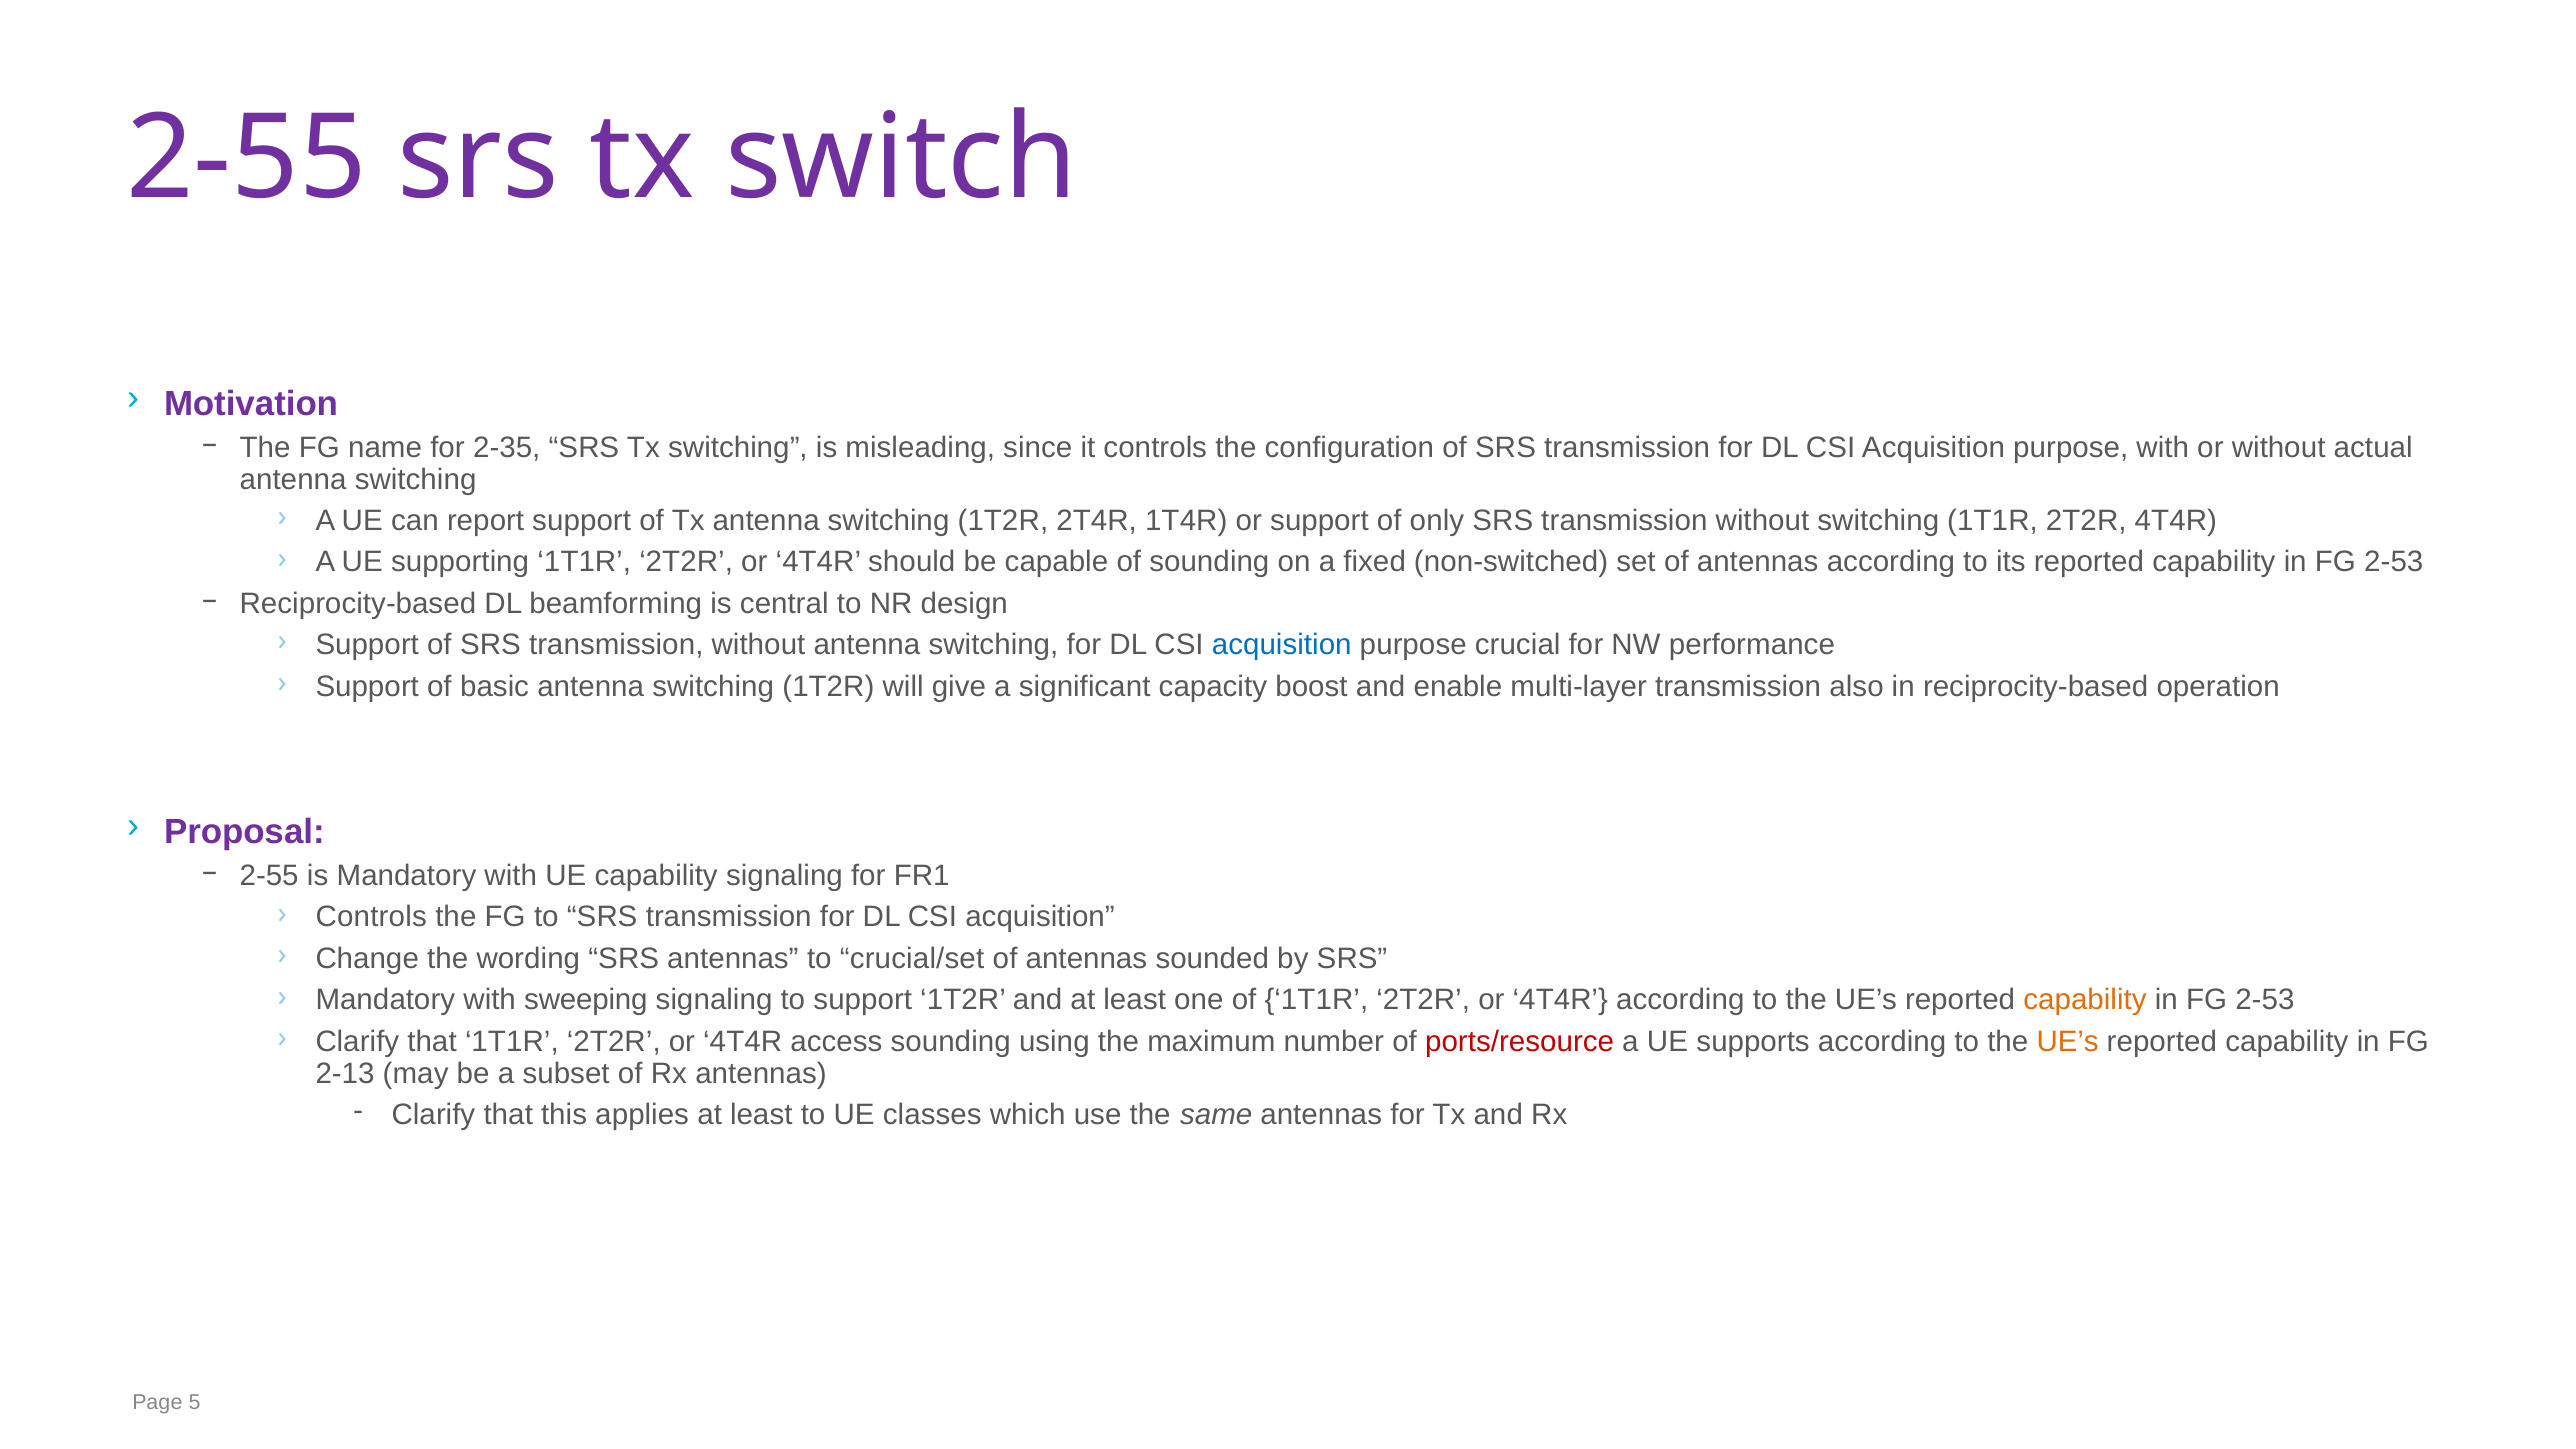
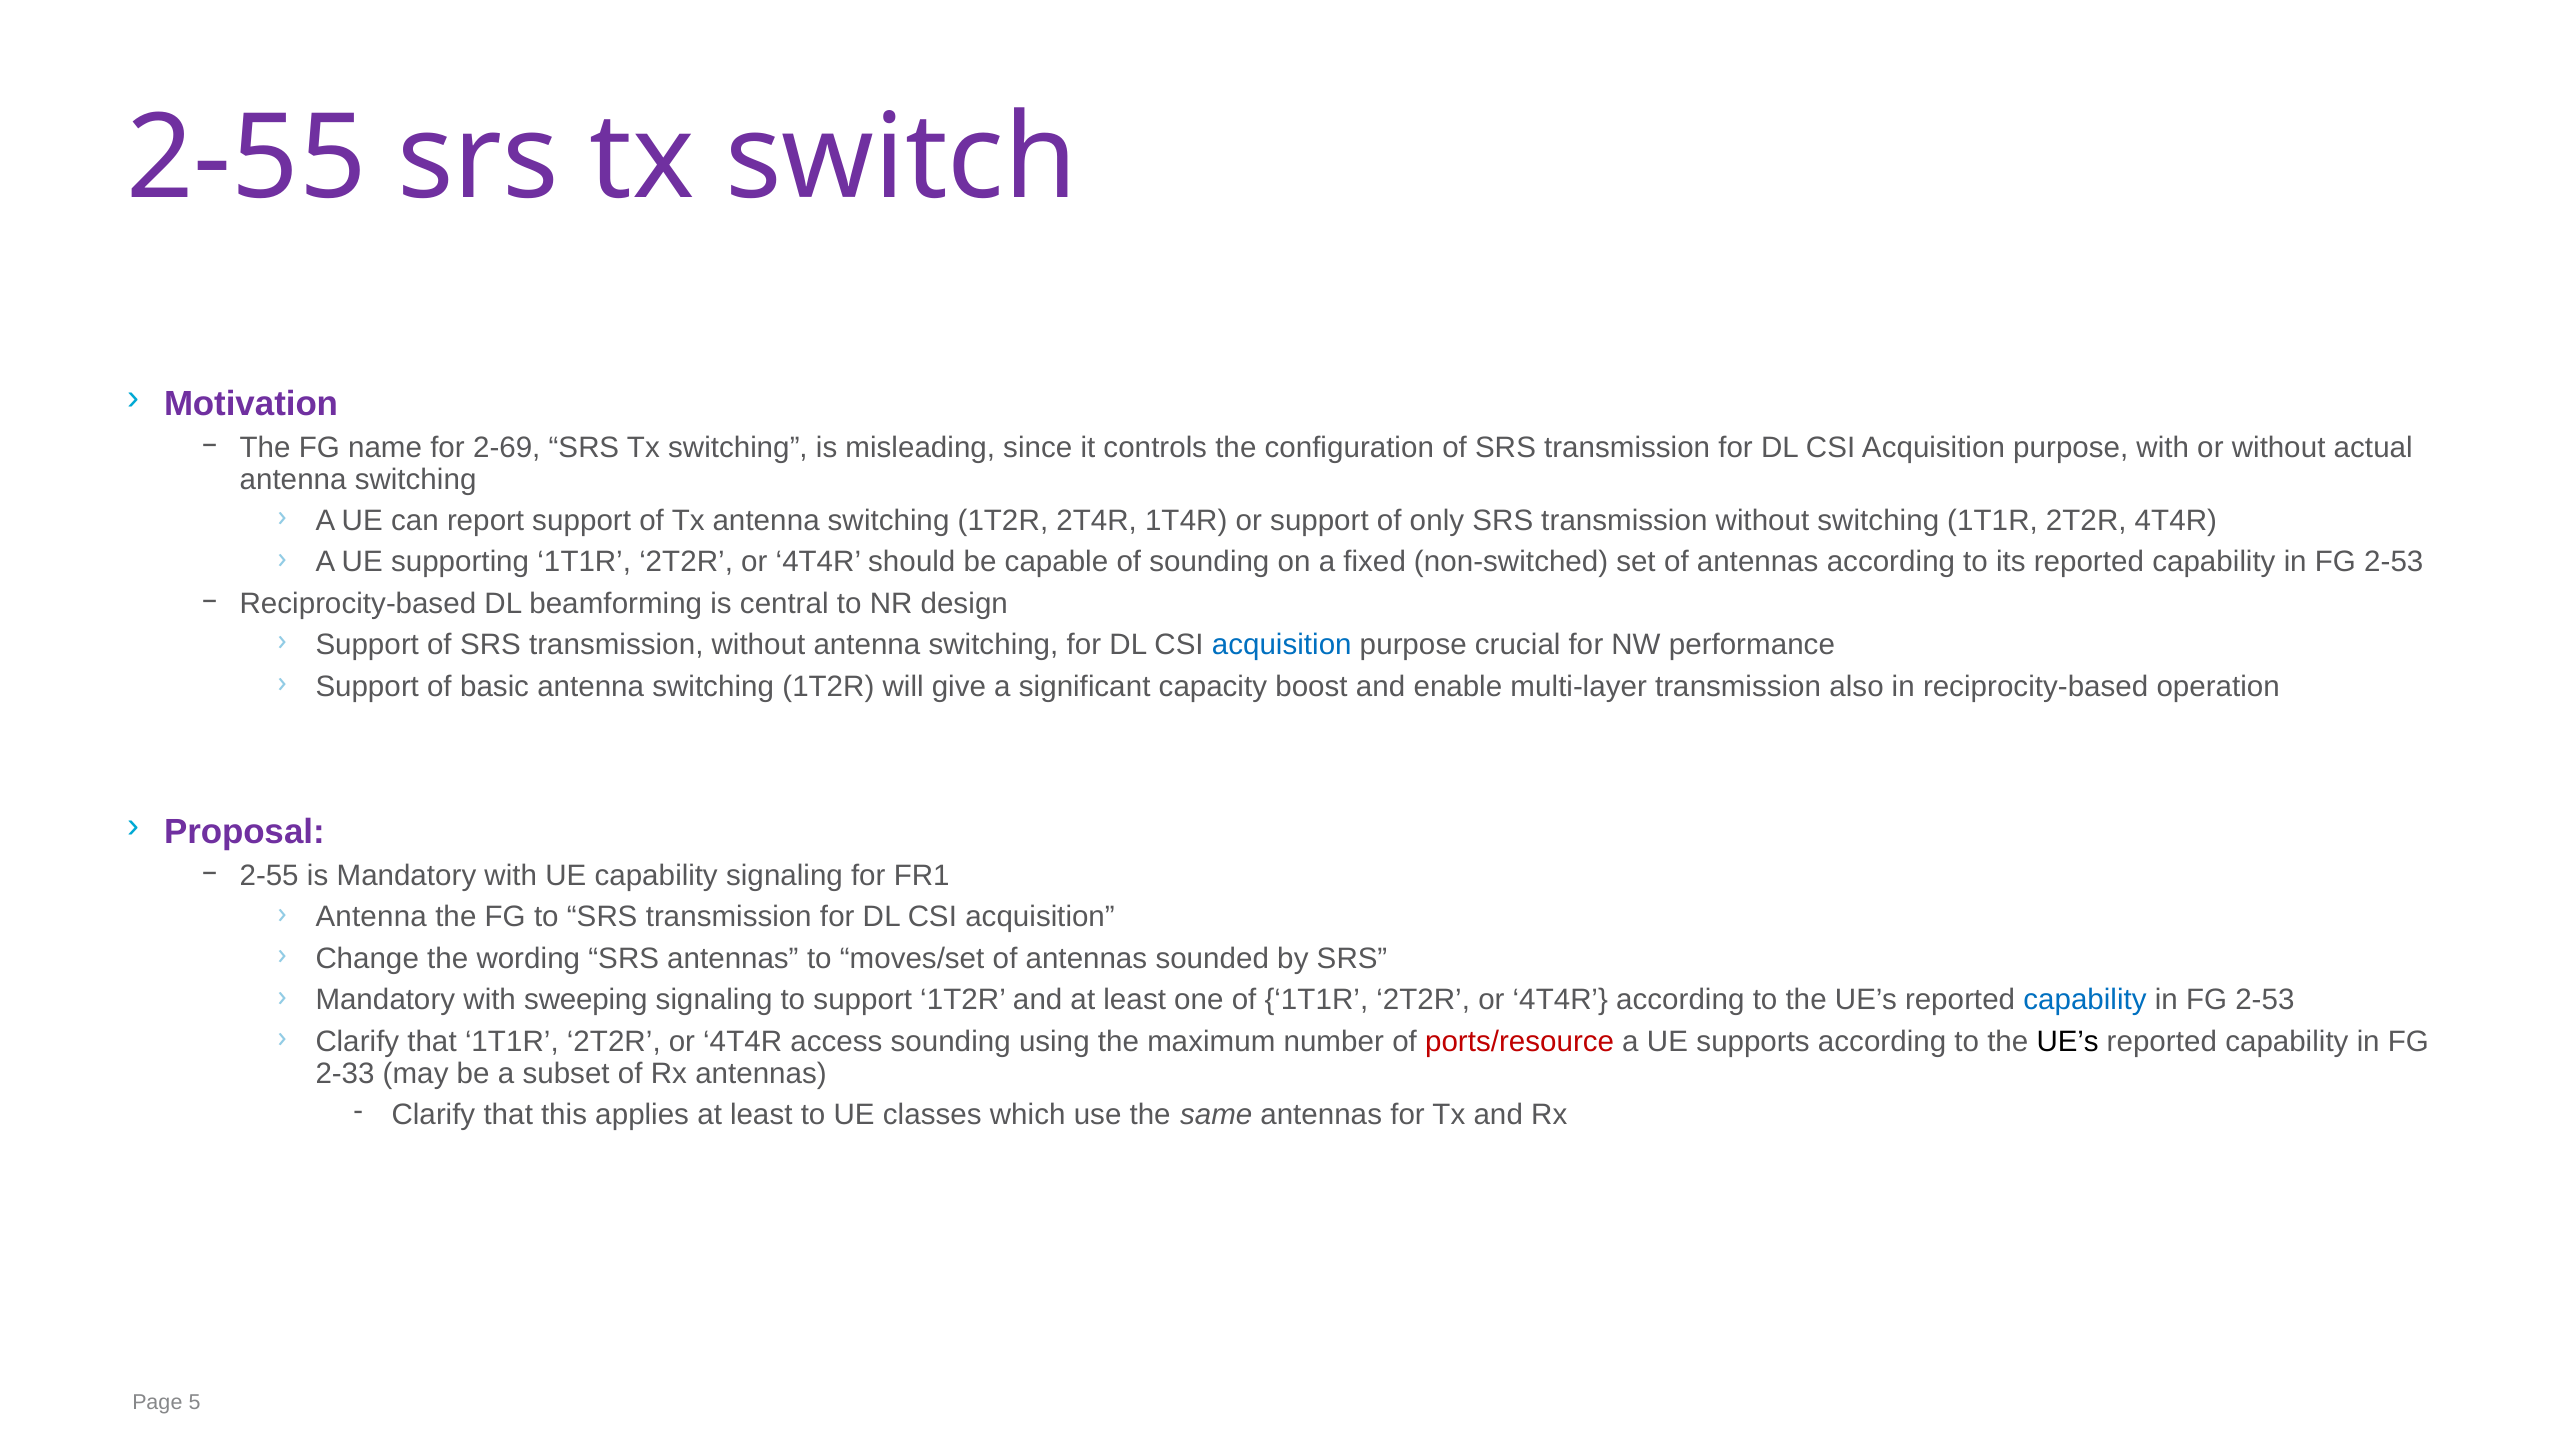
2-35: 2-35 -> 2-69
Controls at (371, 917): Controls -> Antenna
crucial/set: crucial/set -> moves/set
capability at (2085, 1000) colour: orange -> blue
UE’s at (2068, 1042) colour: orange -> black
2-13: 2-13 -> 2-33
